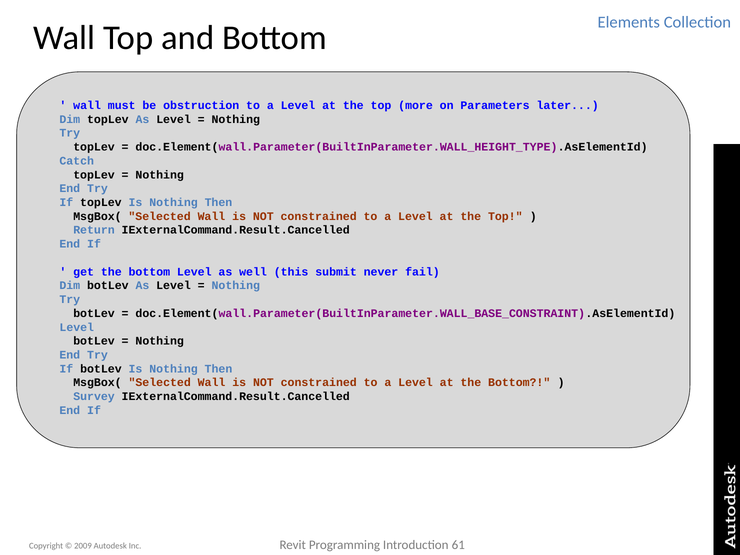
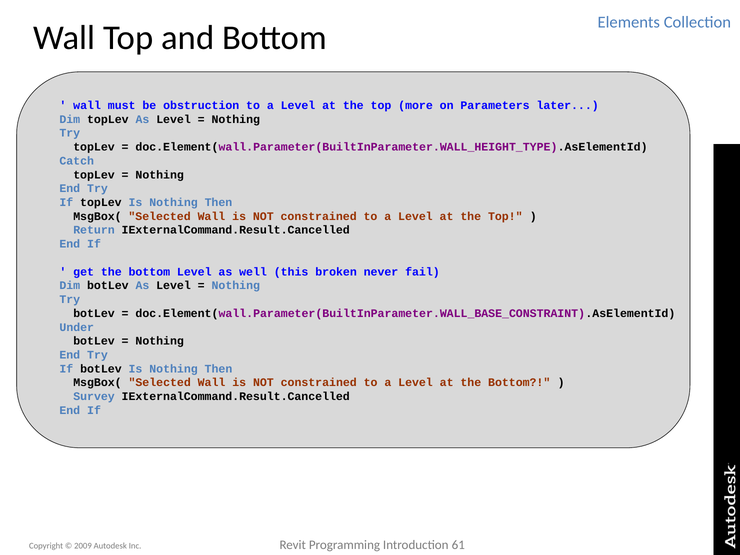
submit: submit -> broken
Level at (77, 327): Level -> Under
